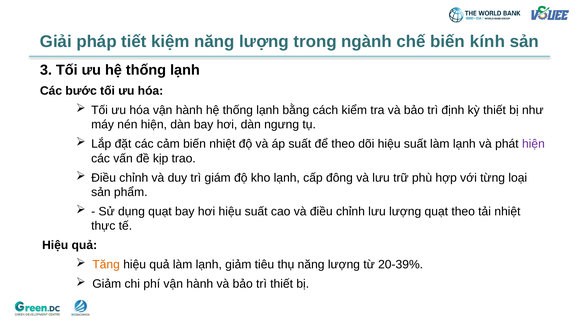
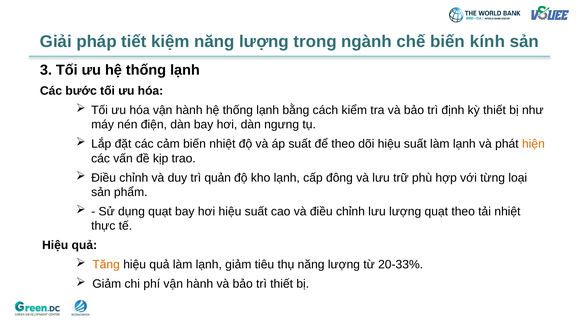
nén hiện: hiện -> điện
hiện at (533, 144) colour: purple -> orange
giám: giám -> quản
20-39%: 20-39% -> 20-33%
